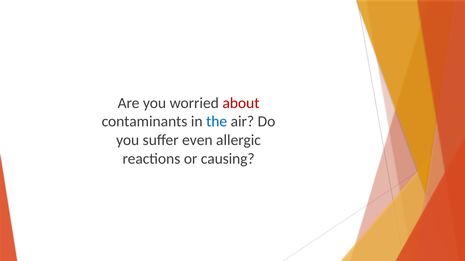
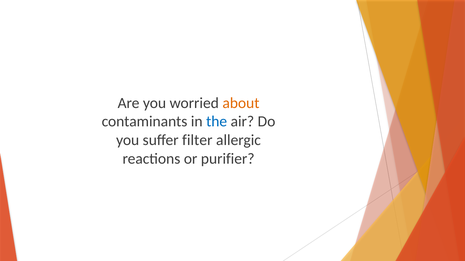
about colour: red -> orange
even: even -> filter
causing: causing -> purifier
